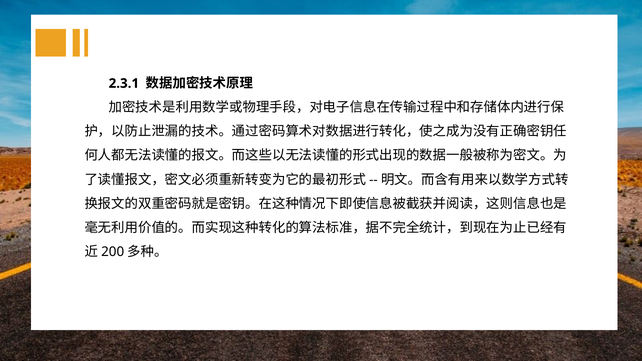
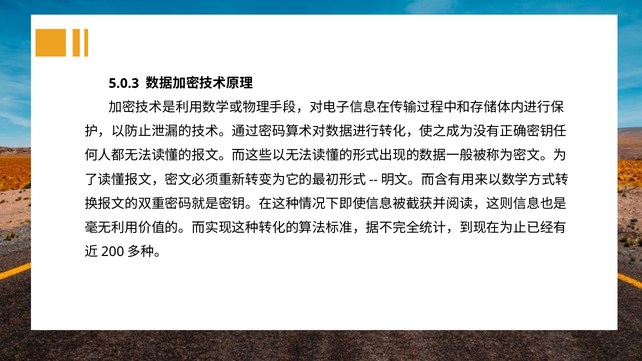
2.3.1: 2.3.1 -> 5.0.3
